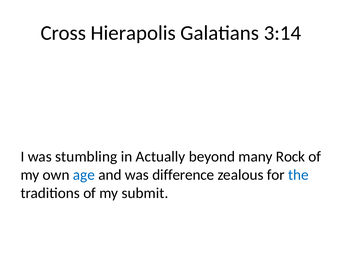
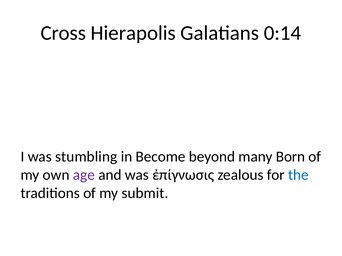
3:14: 3:14 -> 0:14
Actually: Actually -> Become
Rock: Rock -> Born
age colour: blue -> purple
difference: difference -> ἐπίγνωσις
